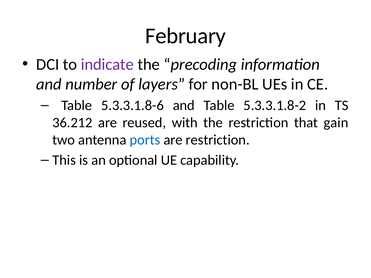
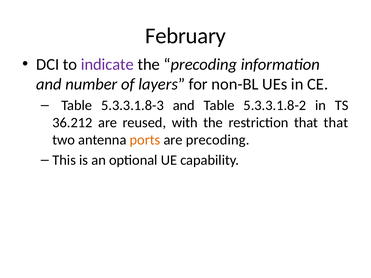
5.3.3.1.8-6: 5.3.3.1.8-6 -> 5.3.3.1.8-3
that gain: gain -> that
ports colour: blue -> orange
are restriction: restriction -> precoding
